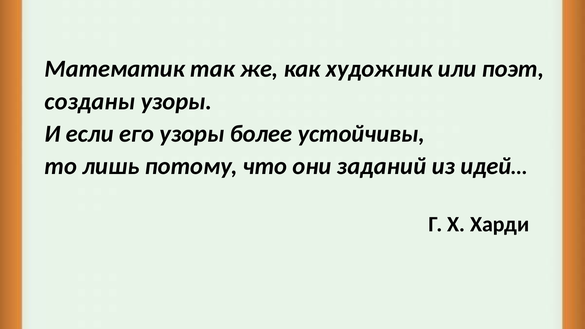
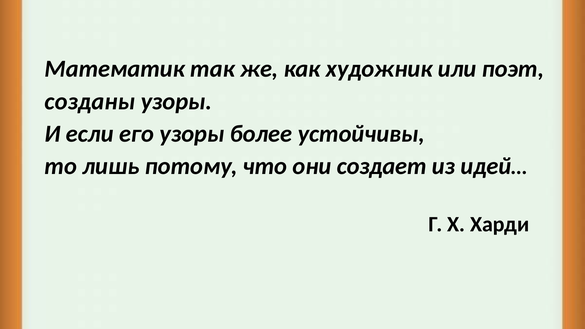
заданий: заданий -> создает
